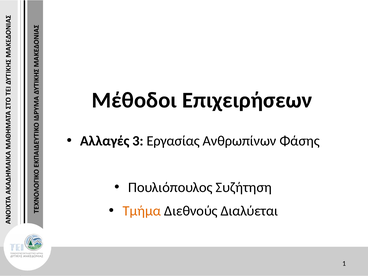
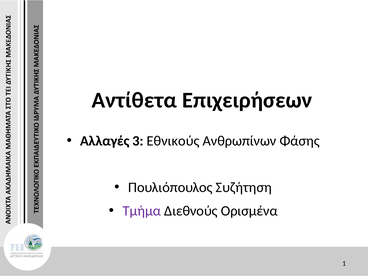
Μέθοδοι: Μέθοδοι -> Αντίθετα
Εργασίας: Εργασίας -> Εθνικούς
Τμήμα colour: orange -> purple
Διαλύεται: Διαλύεται -> Ορισμένα
